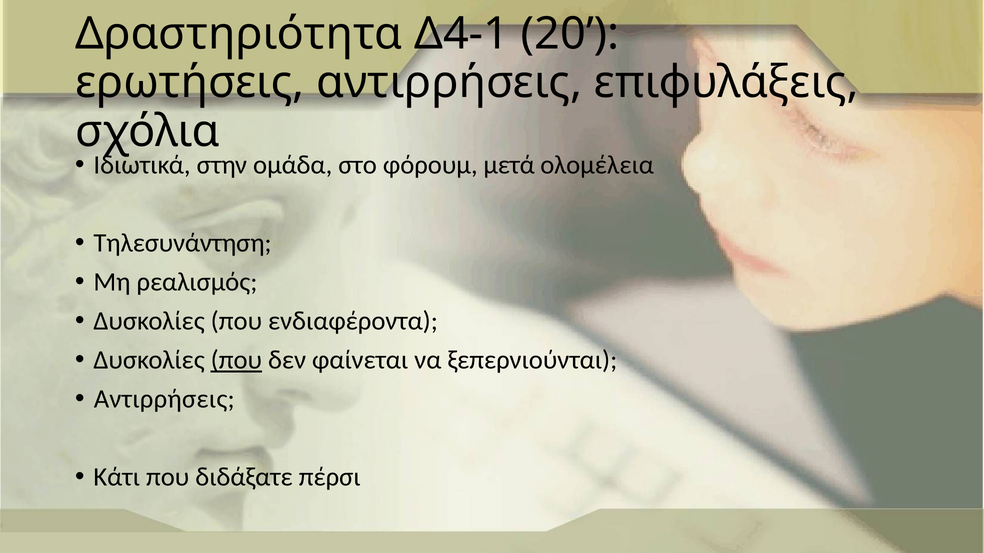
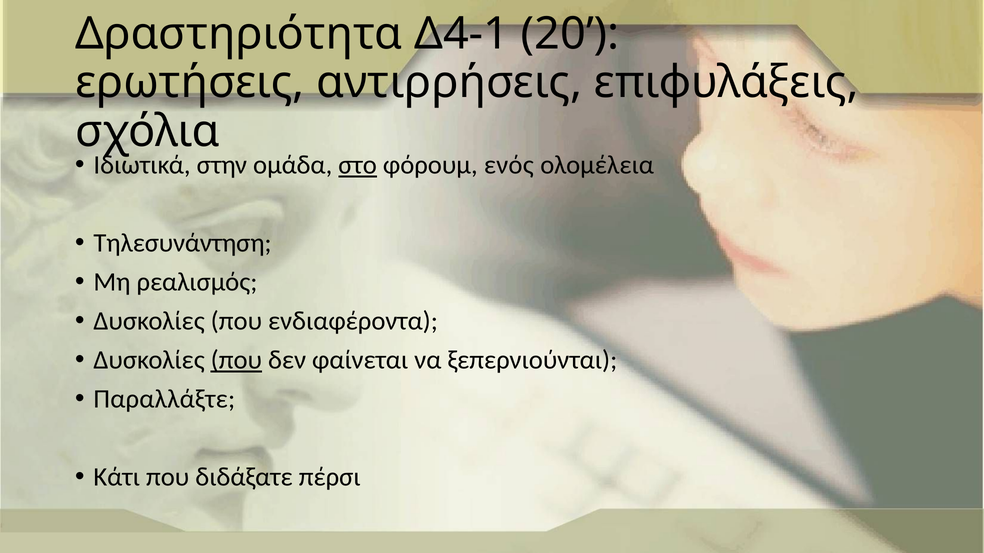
στο underline: none -> present
μετά: μετά -> ενός
Αντιρρήσεις at (164, 399): Αντιρρήσεις -> Παραλλάξτε
